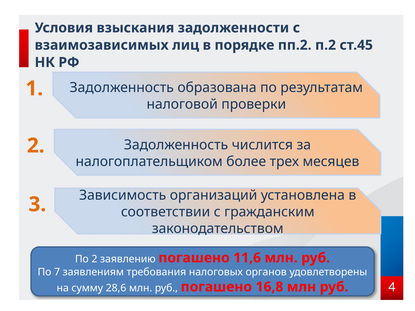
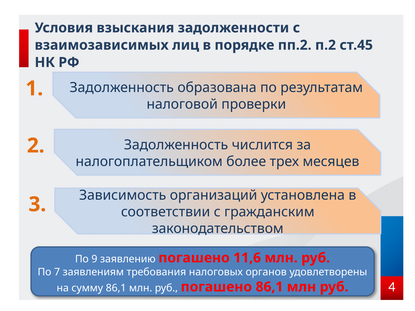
По 2: 2 -> 9
сумму 28,6: 28,6 -> 86,1
погашено 16,8: 16,8 -> 86,1
